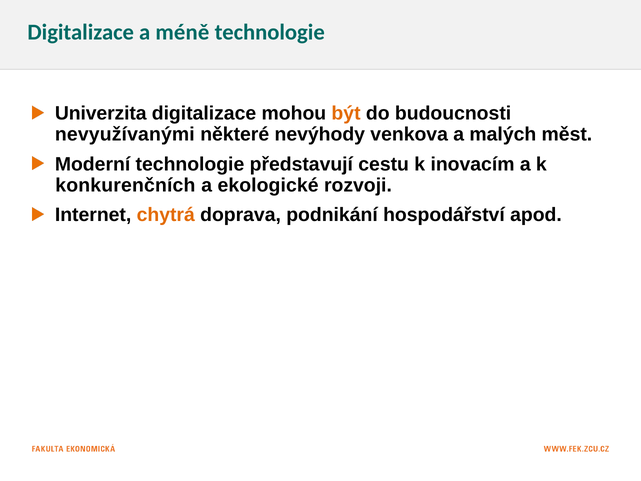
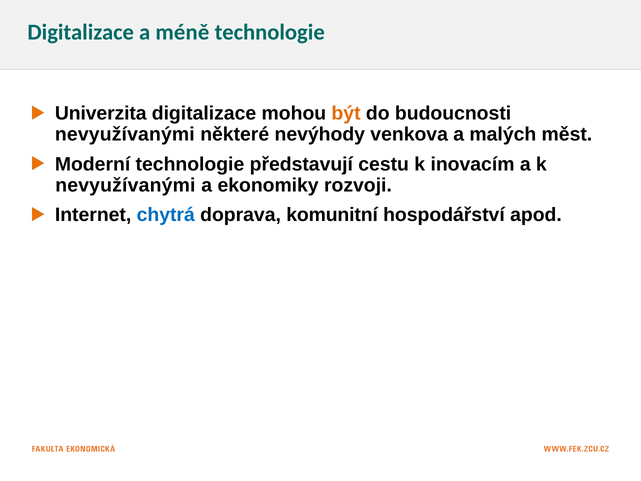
konkurenčních at (125, 185): konkurenčních -> nevyužívanými
ekologické: ekologické -> ekonomiky
chytrá colour: orange -> blue
podnikání: podnikání -> komunitní
